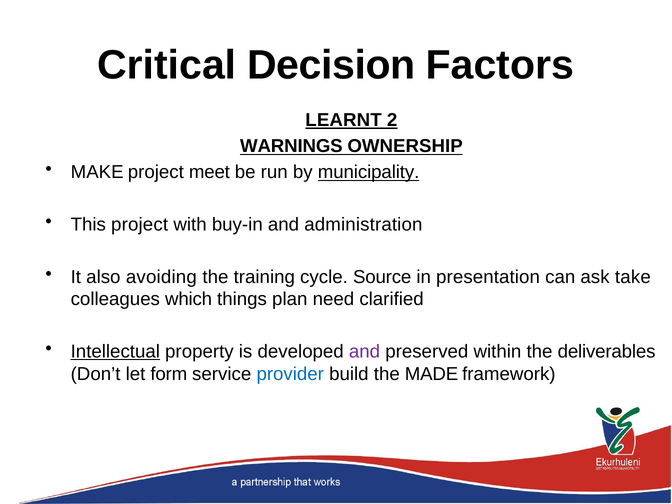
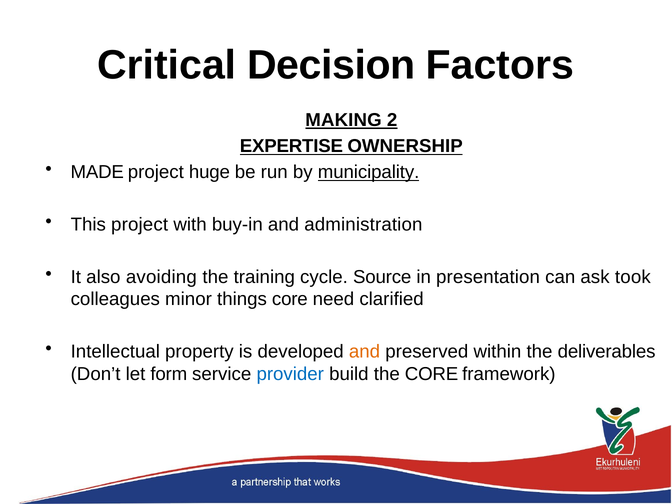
LEARNT: LEARNT -> MAKING
WARNINGS: WARNINGS -> EXPERTISE
MAKE: MAKE -> MADE
meet: meet -> huge
take: take -> took
which: which -> minor
things plan: plan -> core
Intellectual underline: present -> none
and at (365, 352) colour: purple -> orange
the MADE: MADE -> CORE
